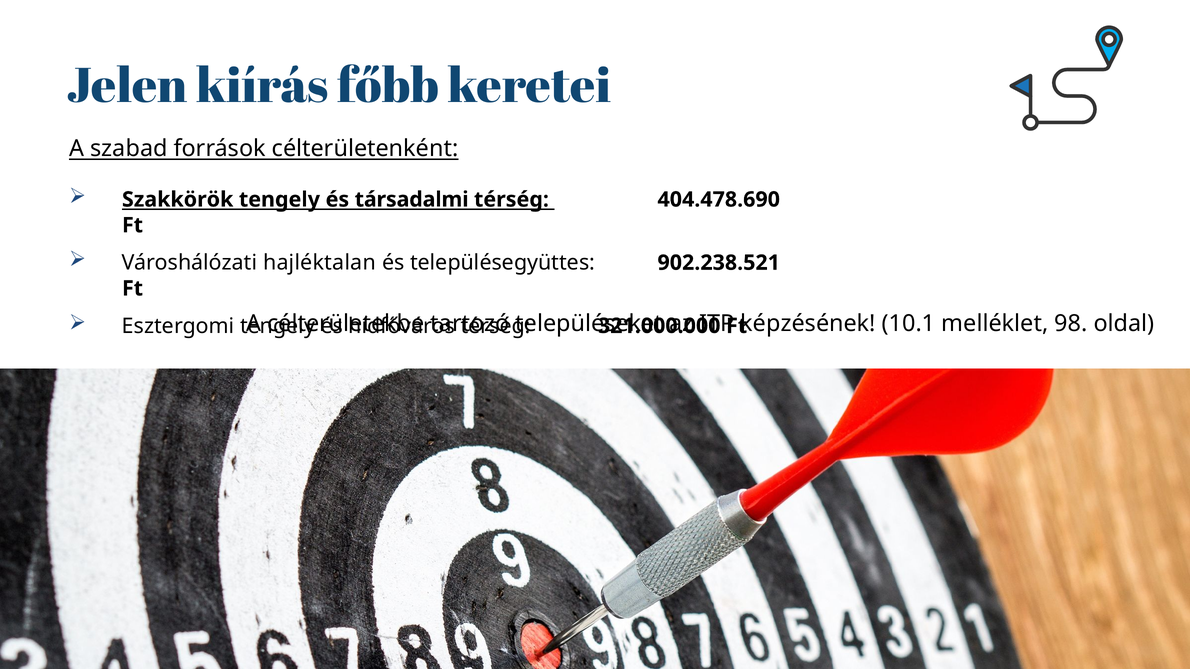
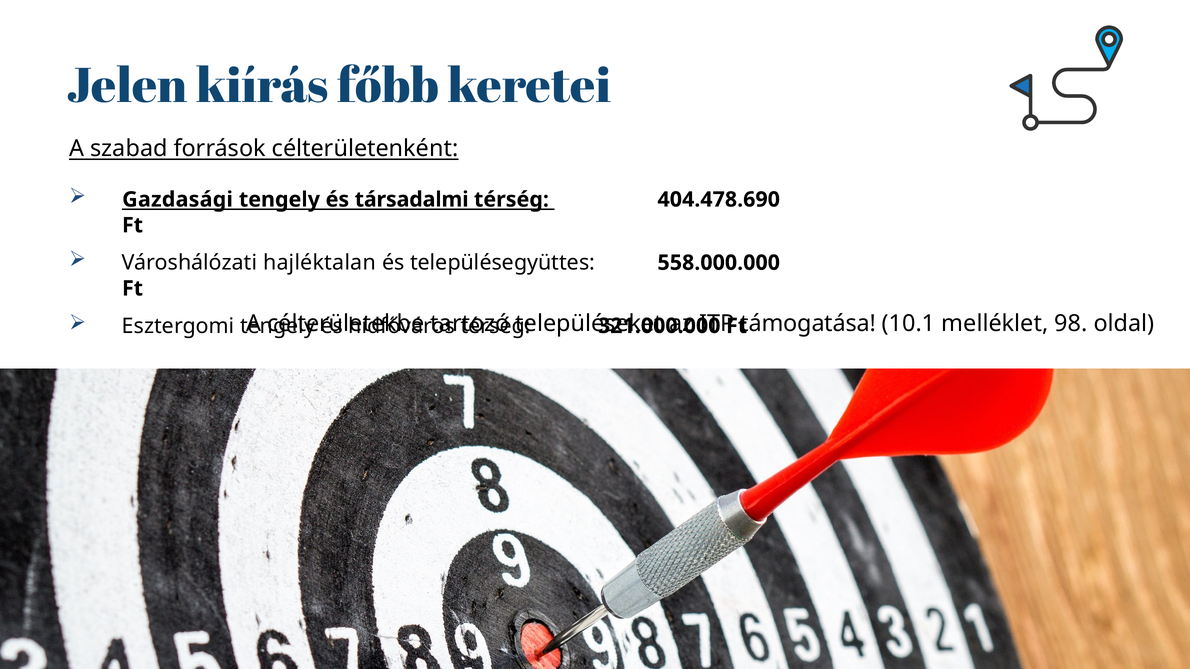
Szakkörök: Szakkörök -> Gazdasági
902.238.521: 902.238.521 -> 558.000.000
képzésének: képzésének -> támogatása
